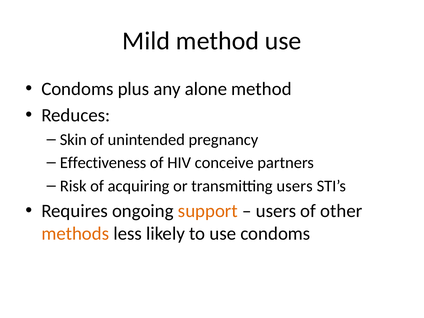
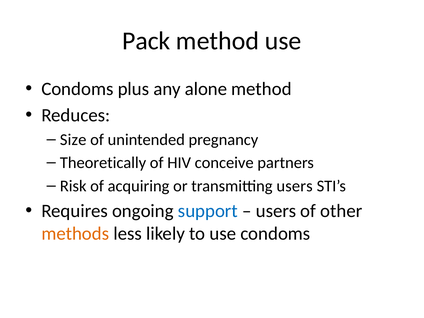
Mild: Mild -> Pack
Skin: Skin -> Size
Effectiveness: Effectiveness -> Theoretically
support colour: orange -> blue
